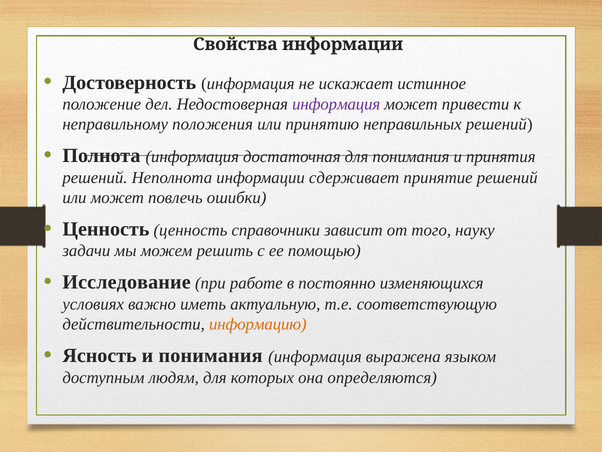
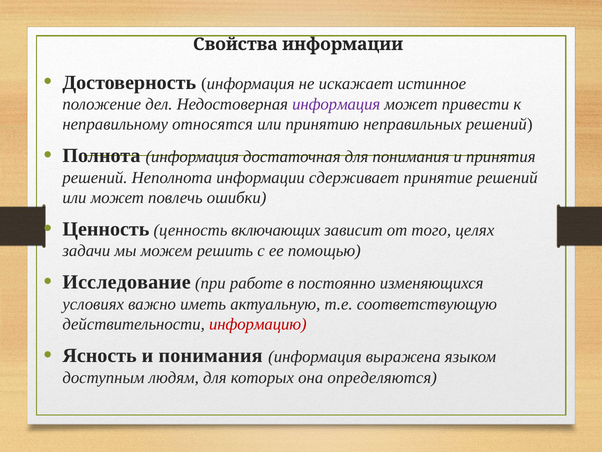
положения: положения -> относятся
справочники: справочники -> включающих
науку: науку -> целях
информацию colour: orange -> red
